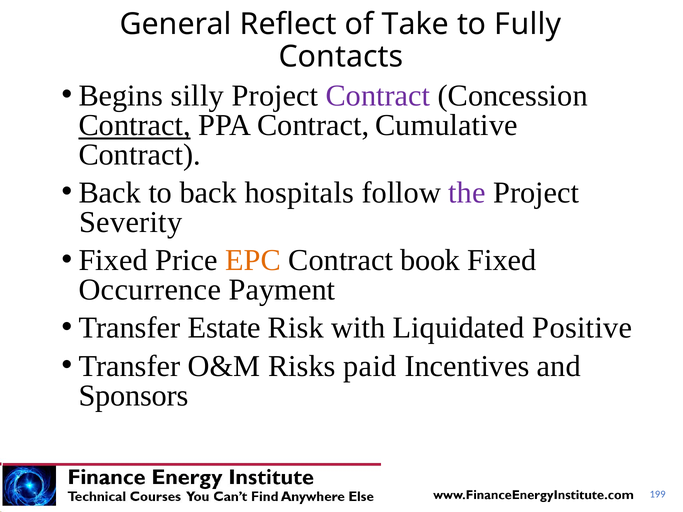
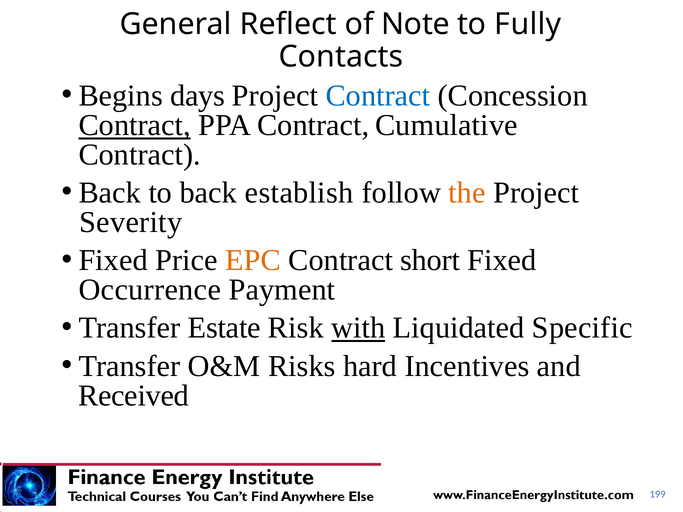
Take: Take -> Note
silly: silly -> days
Contract at (378, 96) colour: purple -> blue
hospitals: hospitals -> establish
the colour: purple -> orange
book: book -> short
with underline: none -> present
Positive: Positive -> Specific
paid: paid -> hard
Sponsors: Sponsors -> Received
